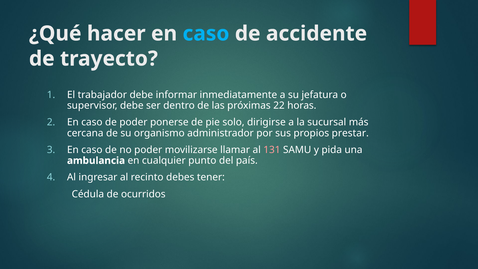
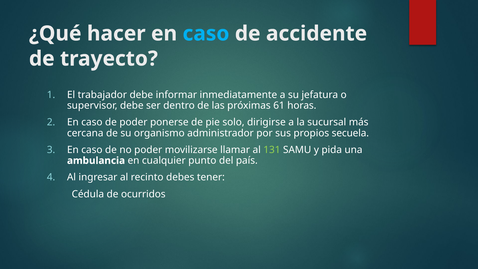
22: 22 -> 61
prestar: prestar -> secuela
131 colour: pink -> light green
